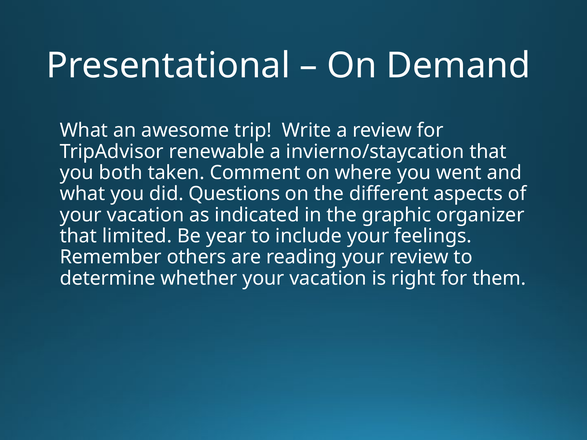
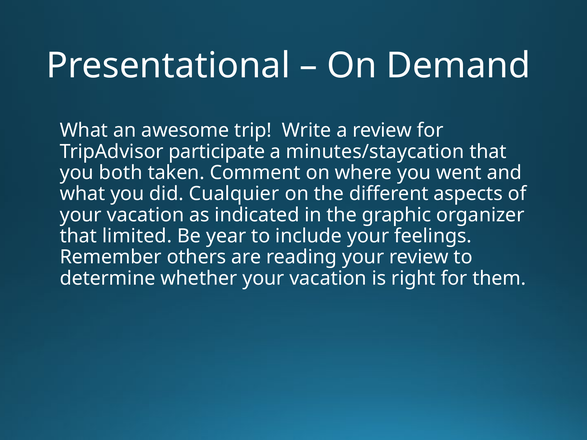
renewable: renewable -> participate
invierno/staycation: invierno/staycation -> minutes/staycation
Questions: Questions -> Cualquier
